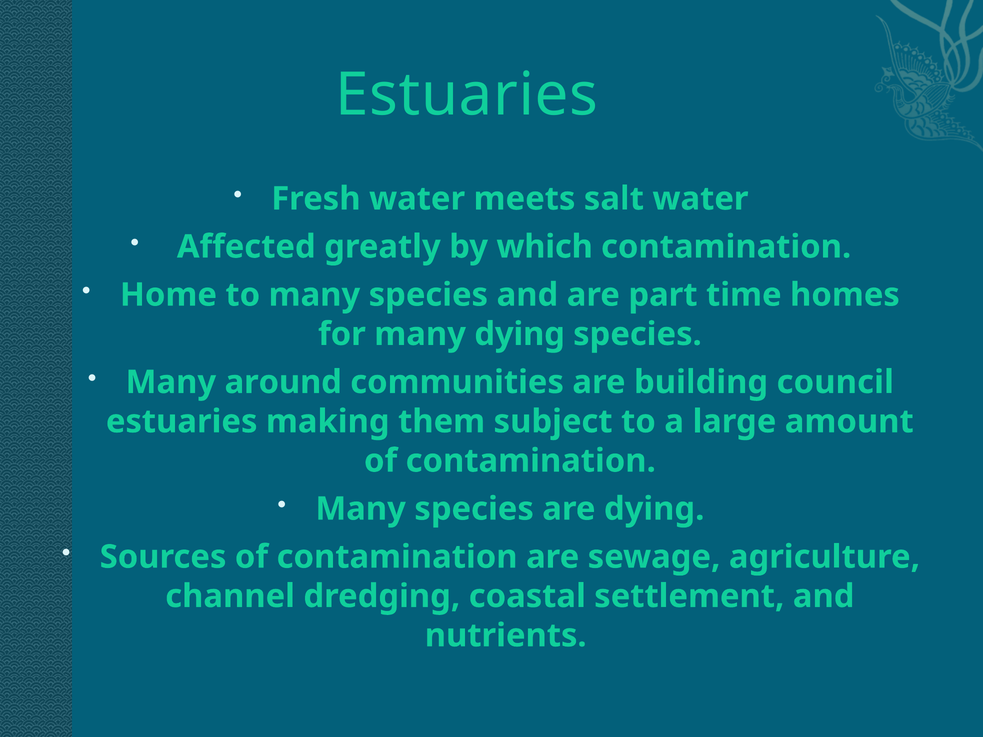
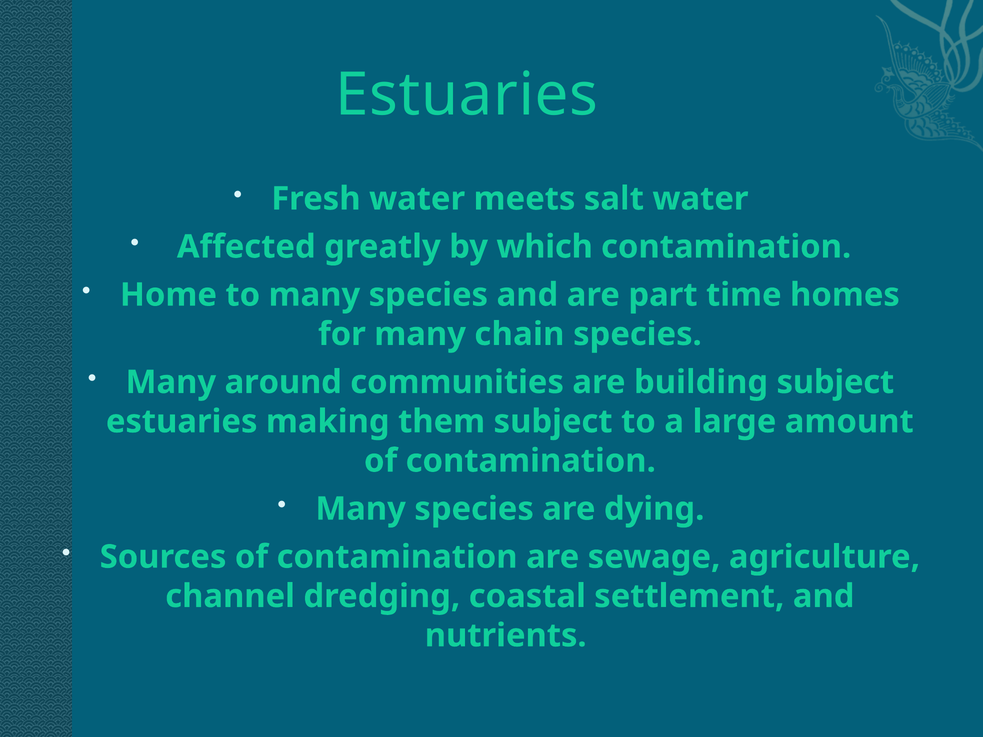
many dying: dying -> chain
building council: council -> subject
